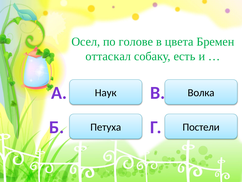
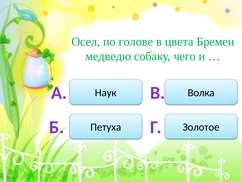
оттаскал: оттаскал -> медведю
есть: есть -> чего
Постели: Постели -> Золотое
